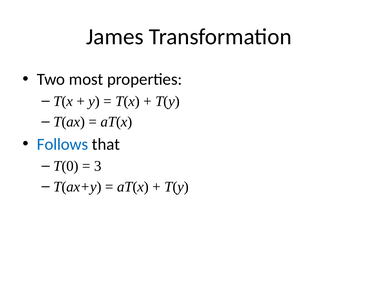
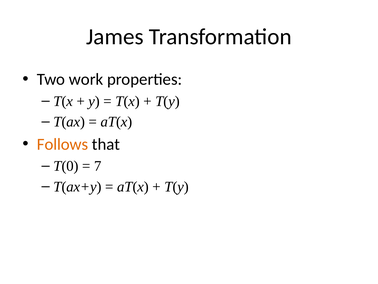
most: most -> work
Follows colour: blue -> orange
3: 3 -> 7
